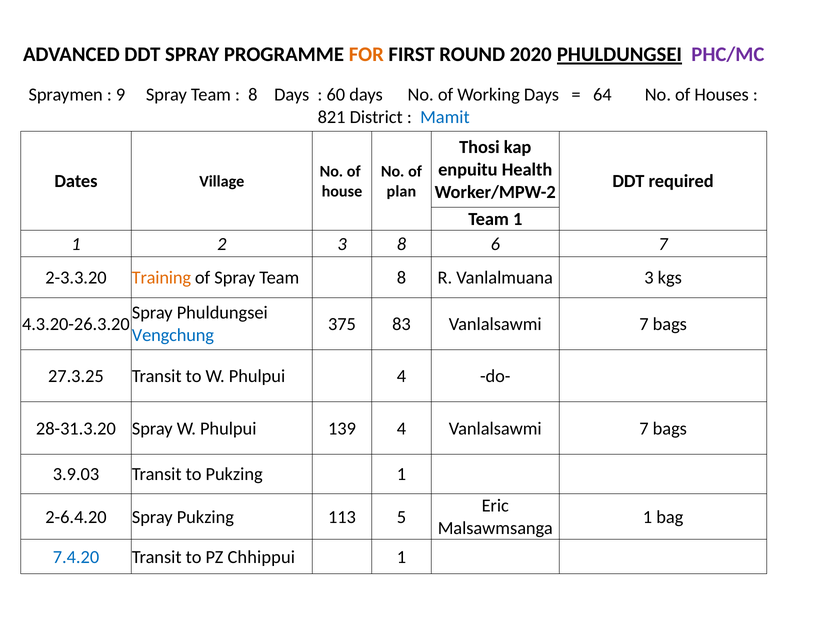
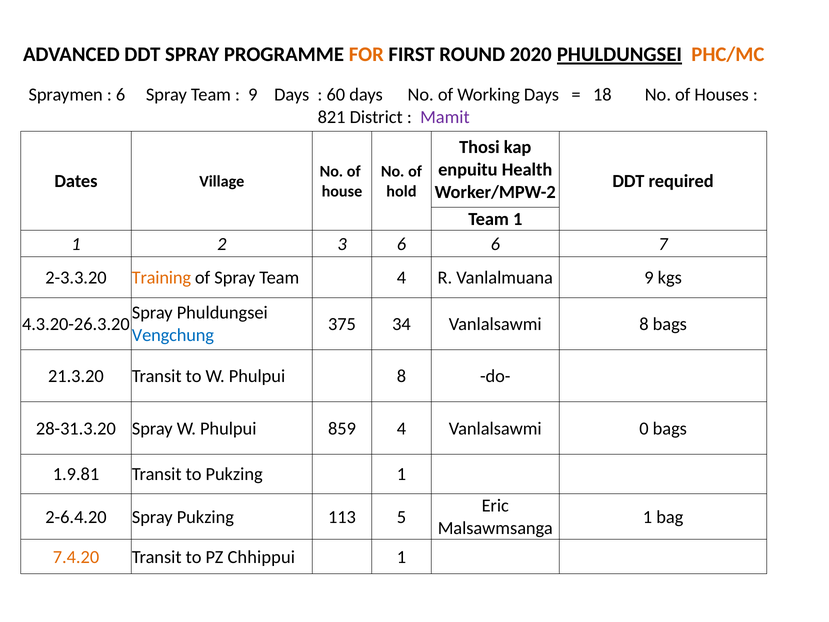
PHC/MC colour: purple -> orange
9 at (121, 95): 9 -> 6
8 at (253, 95): 8 -> 9
64: 64 -> 18
Mamit colour: blue -> purple
plan: plan -> hold
3 8: 8 -> 6
Team 8: 8 -> 4
Vanlalmuana 3: 3 -> 9
83: 83 -> 34
7 at (644, 324): 7 -> 8
27.3.25: 27.3.25 -> 21.3.20
Phulpui 4: 4 -> 8
139: 139 -> 859
4 Vanlalsawmi 7: 7 -> 0
3.9.03: 3.9.03 -> 1.9.81
7.4.20 colour: blue -> orange
